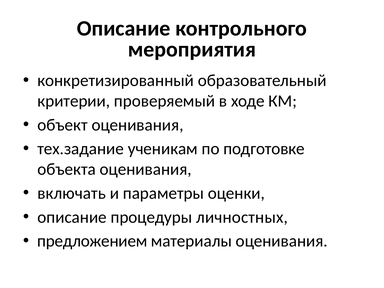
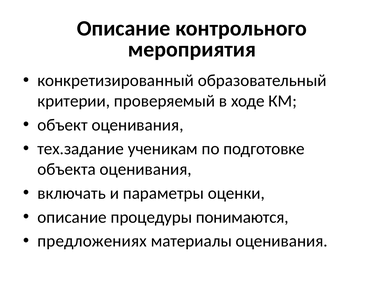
личностных: личностных -> понимаются
предложением: предложением -> предложениях
